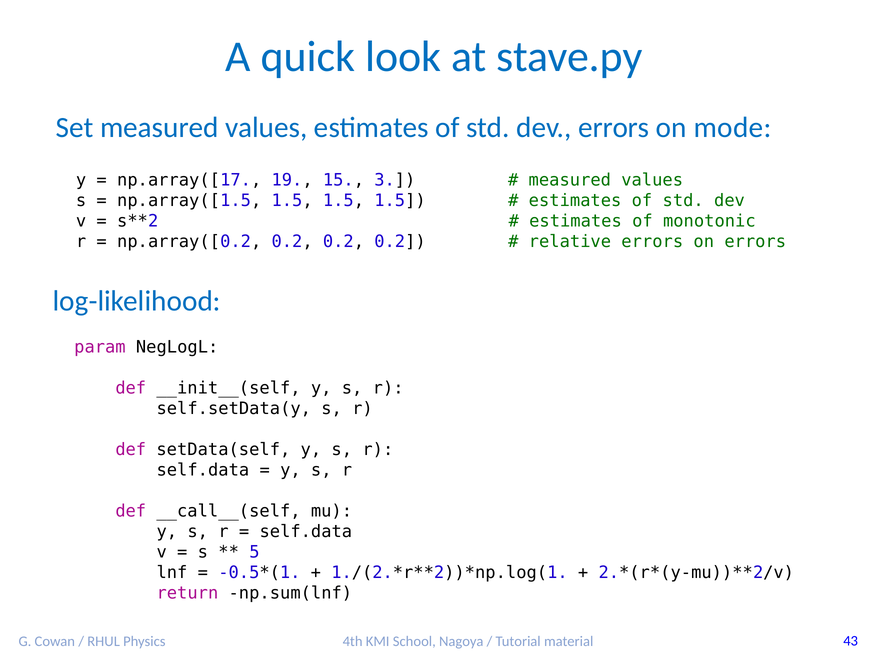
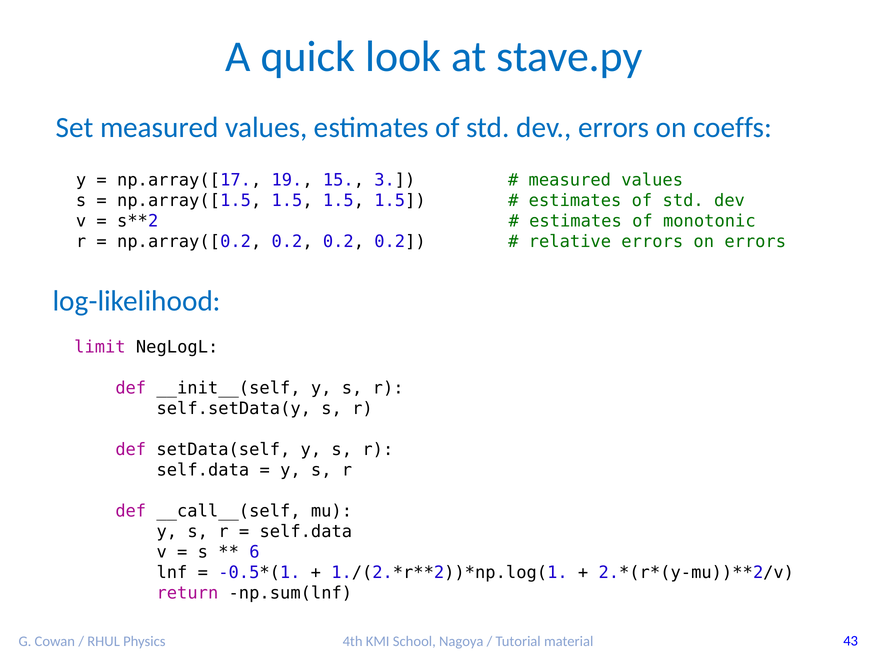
mode: mode -> coeffs
param: param -> limit
5: 5 -> 6
